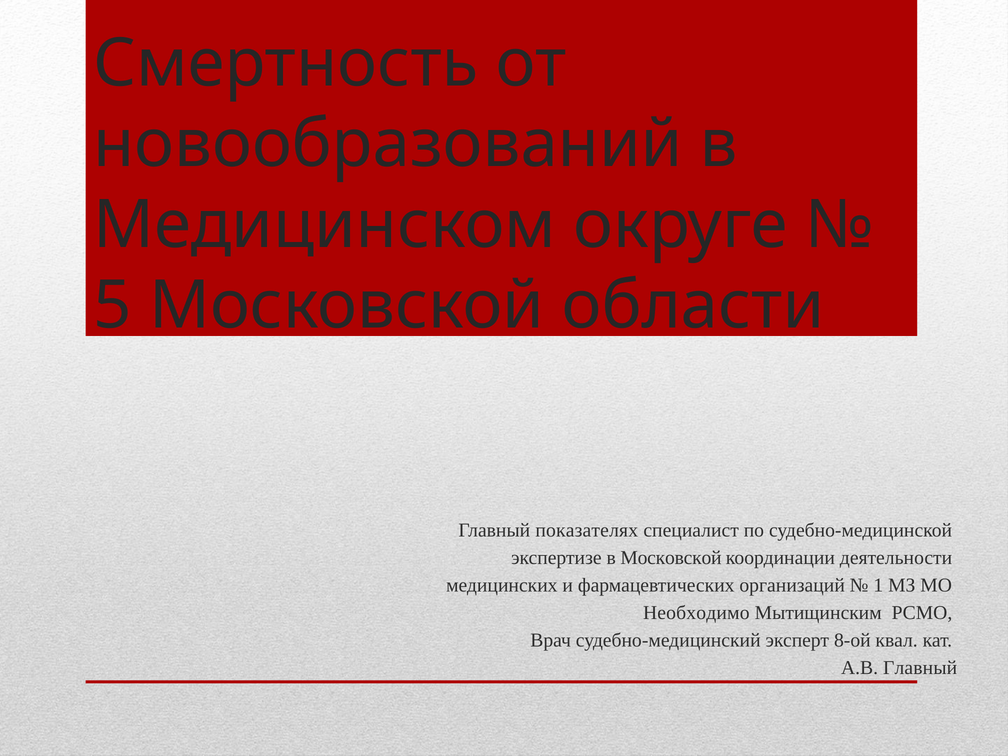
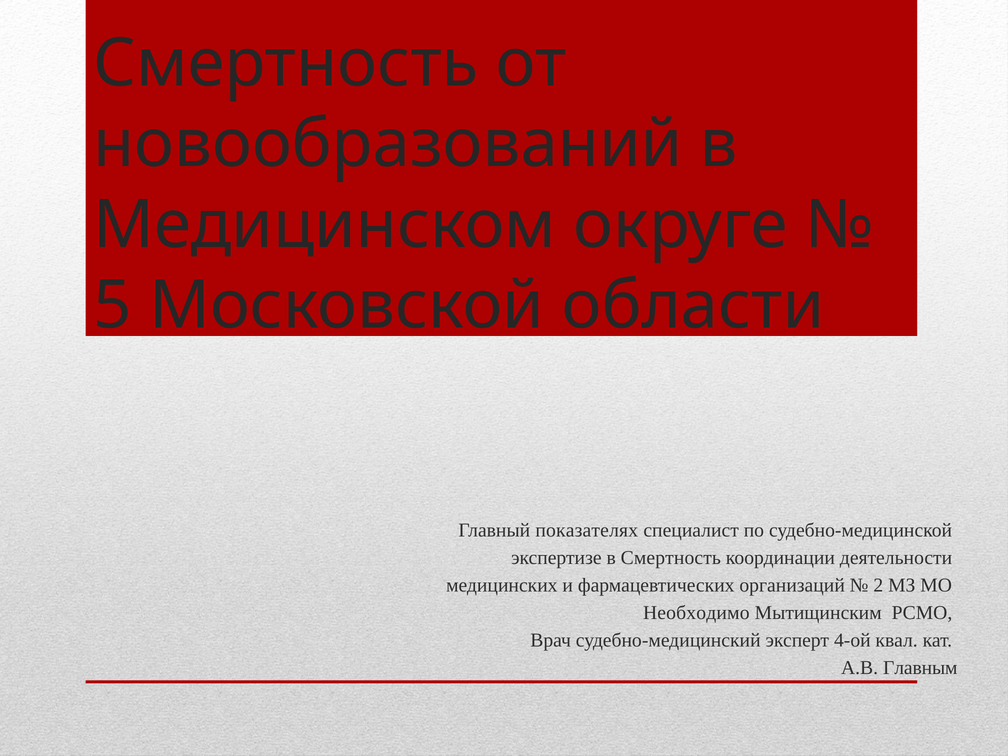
в Московской: Московской -> Смертность
1: 1 -> 2
8-ой: 8-ой -> 4-ой
А.В Главный: Главный -> Главным
